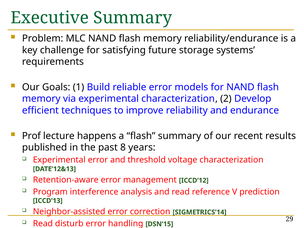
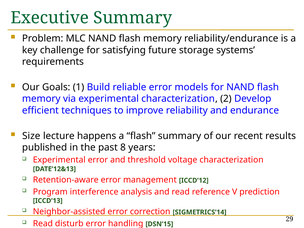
Prof: Prof -> Size
